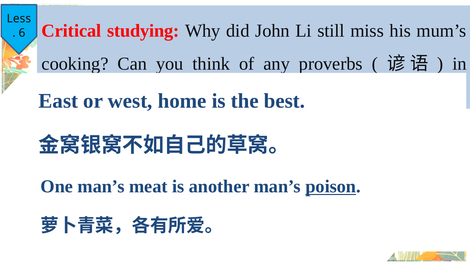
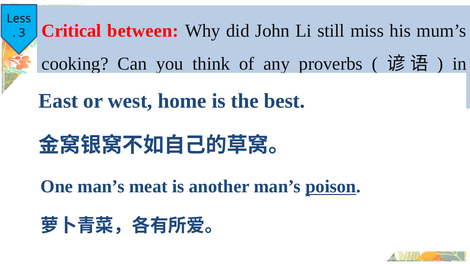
studying: studying -> between
6: 6 -> 3
